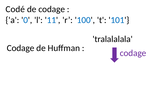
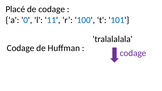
Codé: Codé -> Placé
